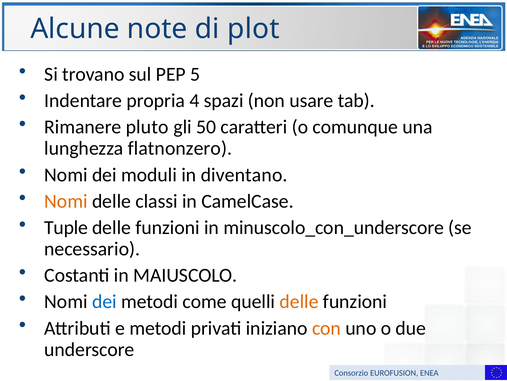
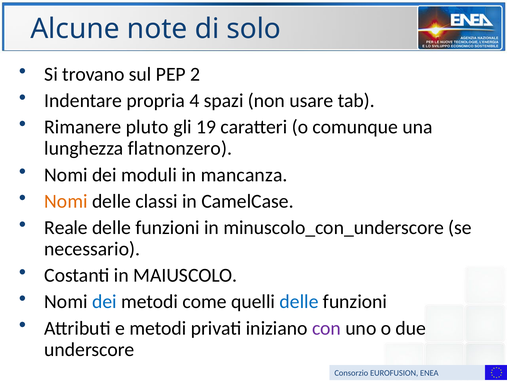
plot: plot -> solo
5: 5 -> 2
50: 50 -> 19
diventano: diventano -> mancanza
Tuple: Tuple -> Reale
delle at (299, 301) colour: orange -> blue
con colour: orange -> purple
